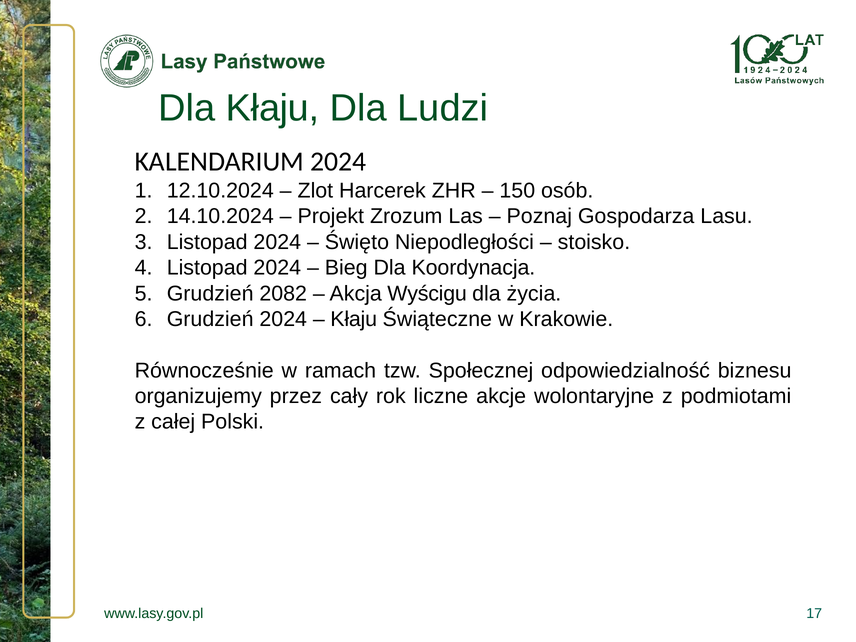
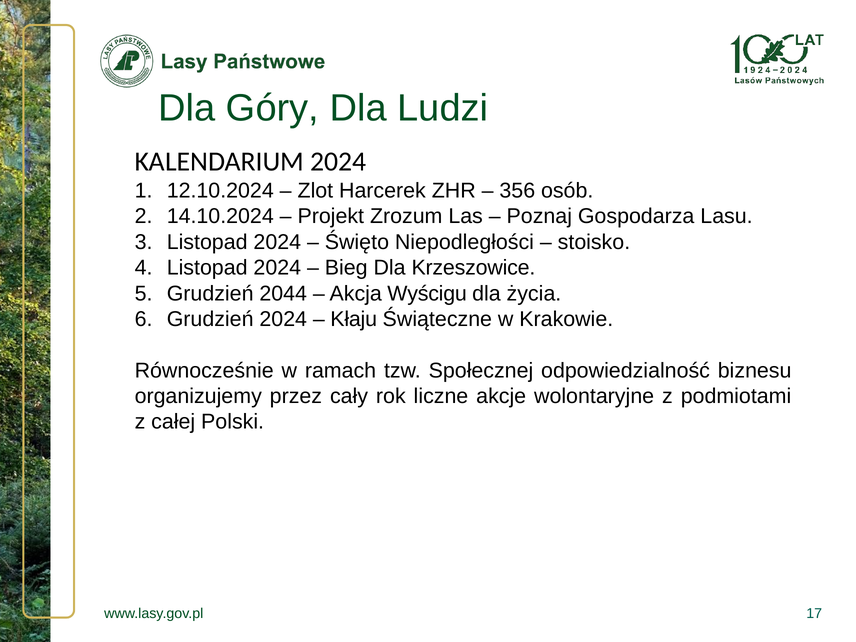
Dla Kłaju: Kłaju -> Góry
150: 150 -> 356
Koordynacja: Koordynacja -> Krzeszowice
2082: 2082 -> 2044
